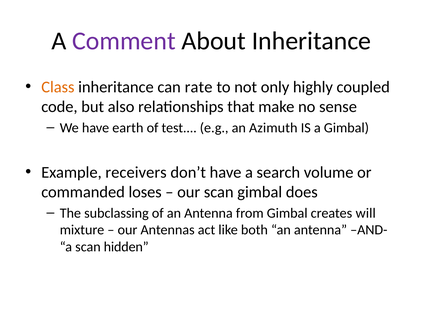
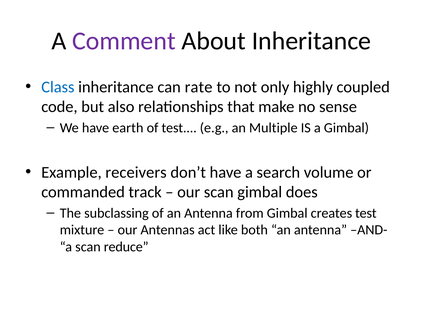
Class colour: orange -> blue
Azimuth: Azimuth -> Multiple
loses: loses -> track
creates will: will -> test
hidden: hidden -> reduce
